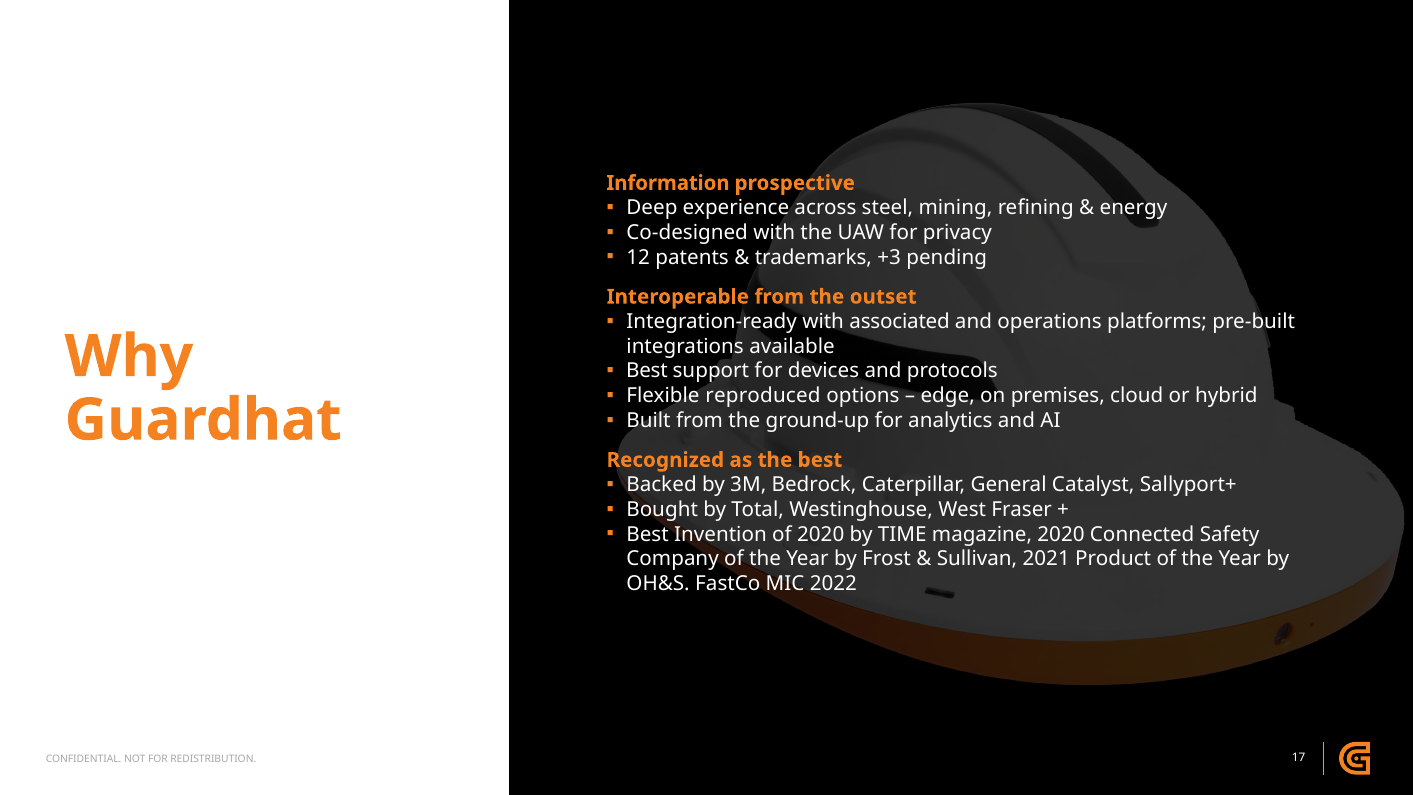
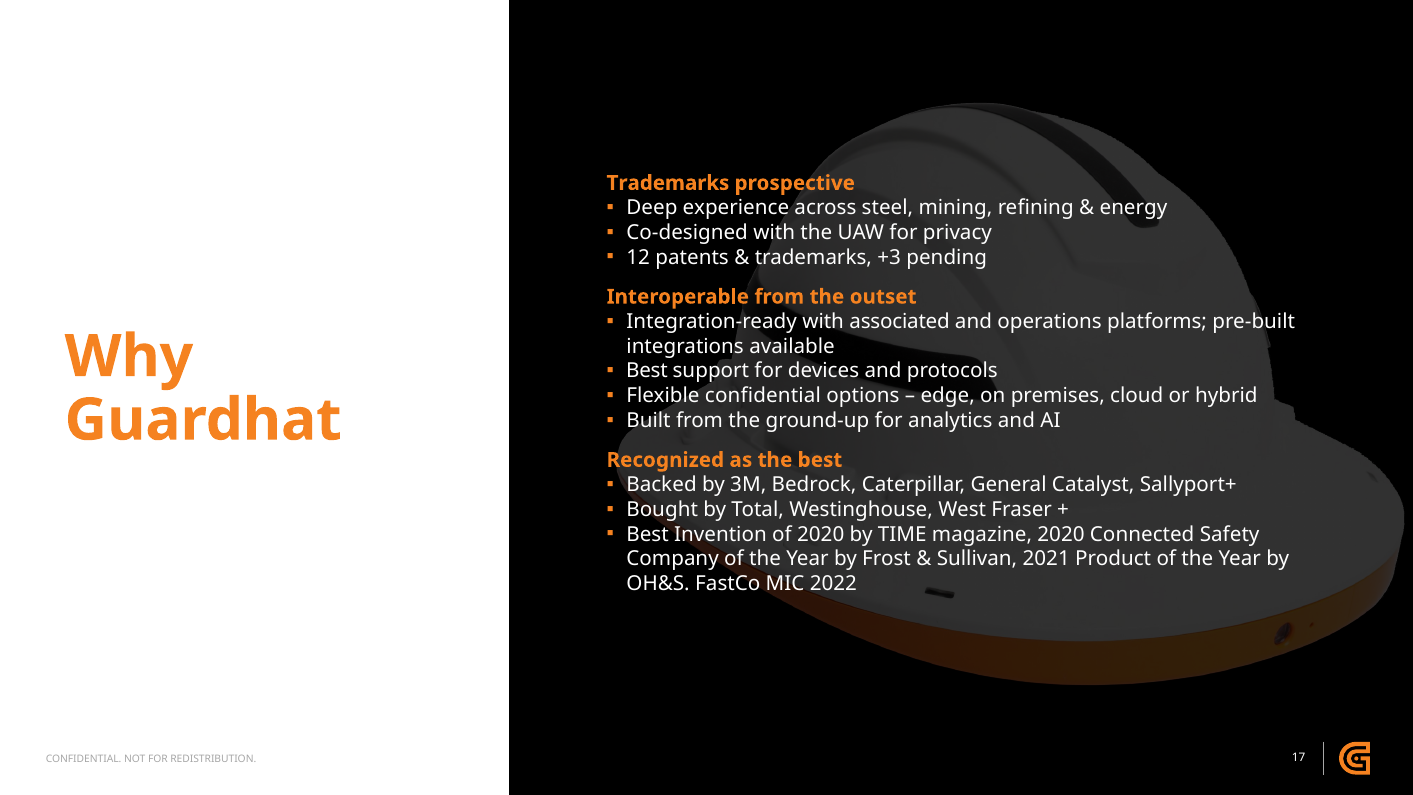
Information at (668, 183): Information -> Trademarks
Flexible reproduced: reproduced -> confidential
